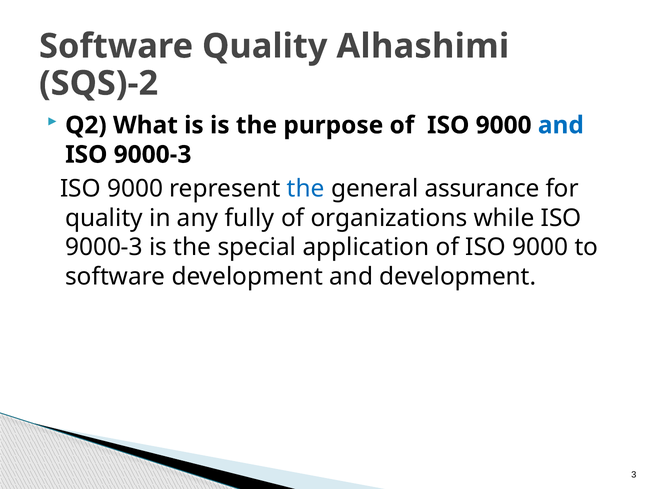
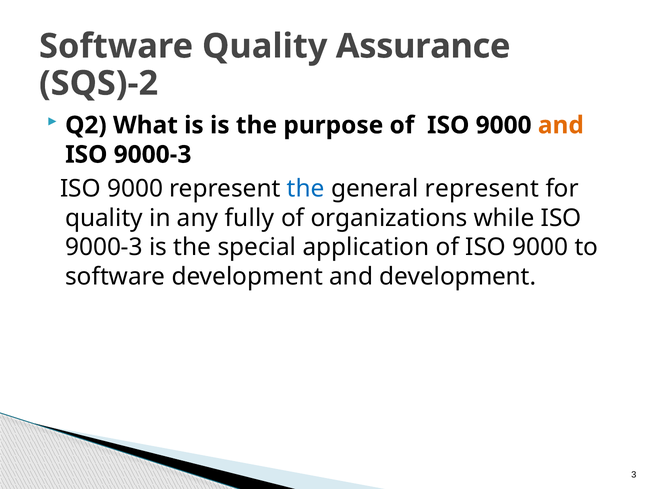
Alhashimi: Alhashimi -> Assurance
and at (561, 125) colour: blue -> orange
general assurance: assurance -> represent
